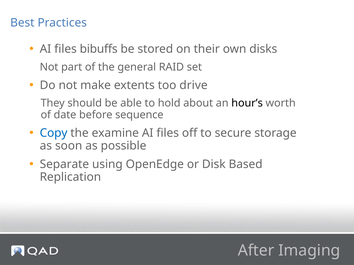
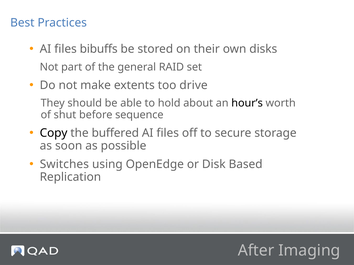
date: date -> shut
Copy colour: blue -> black
examine: examine -> buffered
Separate: Separate -> Switches
